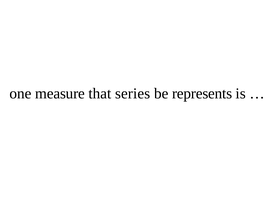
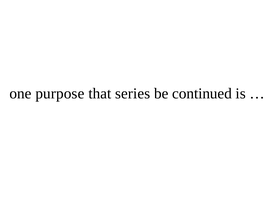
measure: measure -> purpose
represents: represents -> continued
